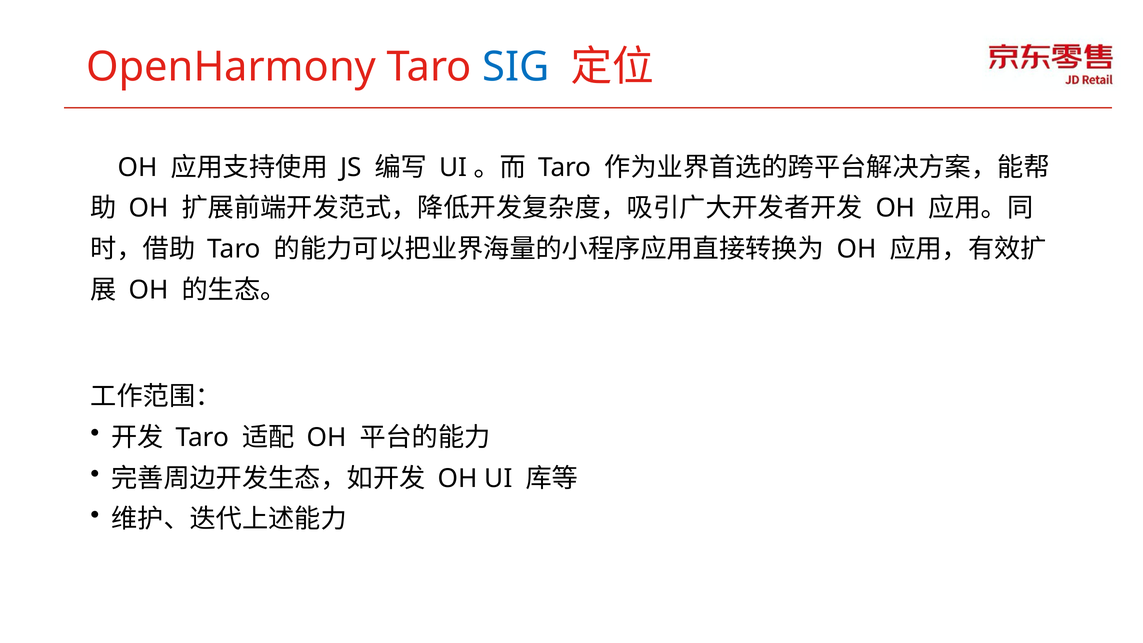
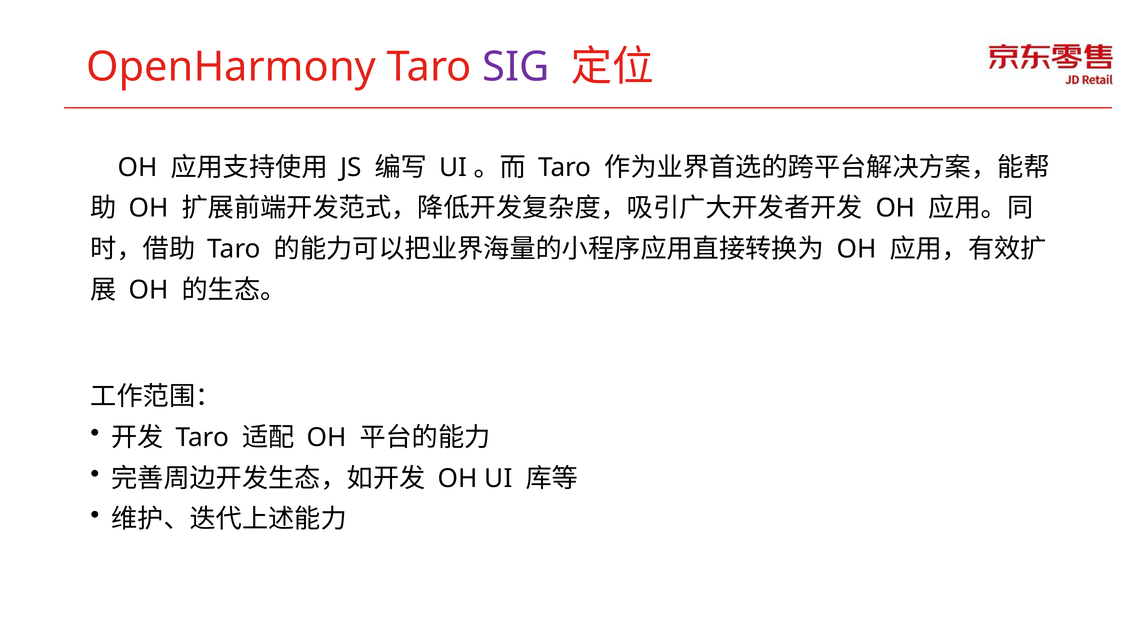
SIG colour: blue -> purple
